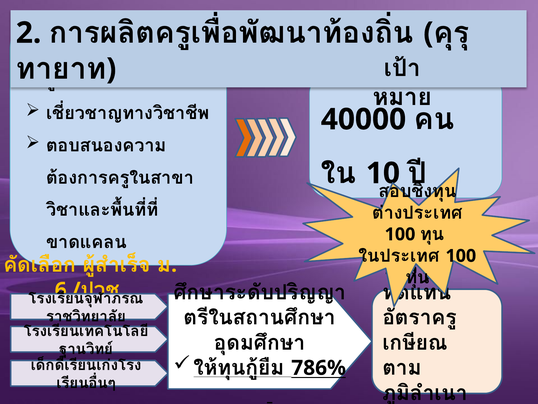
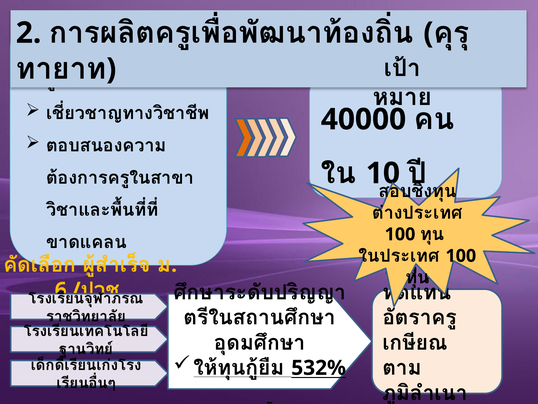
786%: 786% -> 532%
